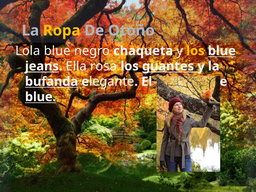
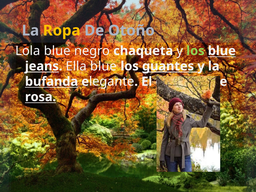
los at (195, 51) colour: yellow -> light green
Ella rosa: rosa -> blue
blue at (41, 97): blue -> rosa
